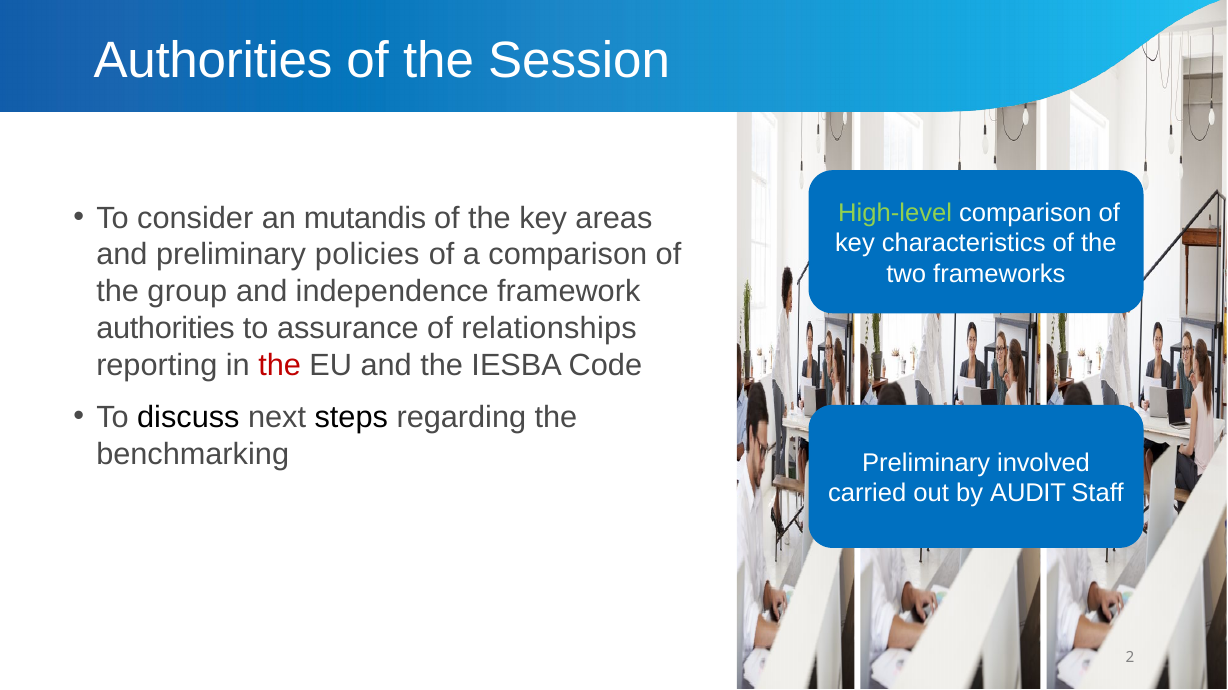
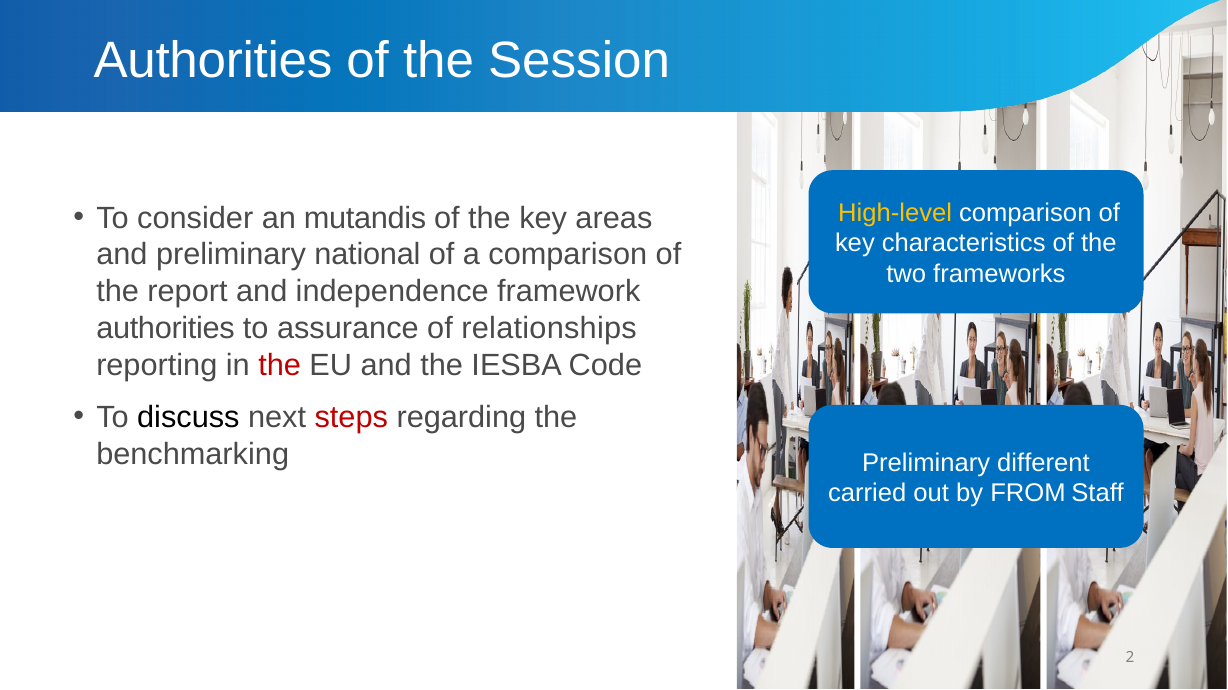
High-level colour: light green -> yellow
policies: policies -> national
group: group -> report
steps colour: black -> red
involved: involved -> different
AUDIT: AUDIT -> FROM
